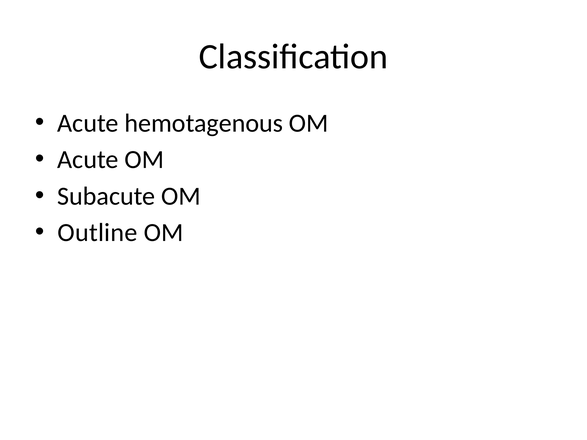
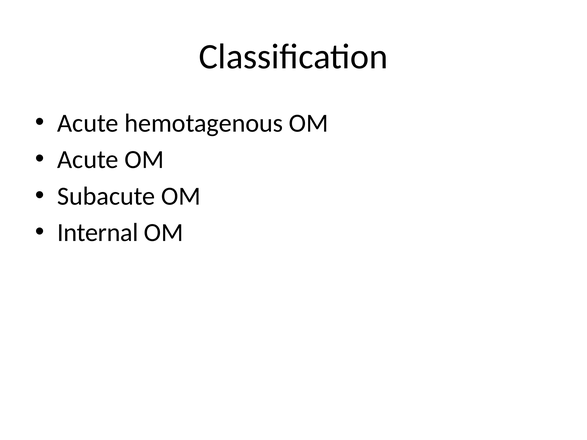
Outline: Outline -> Internal
